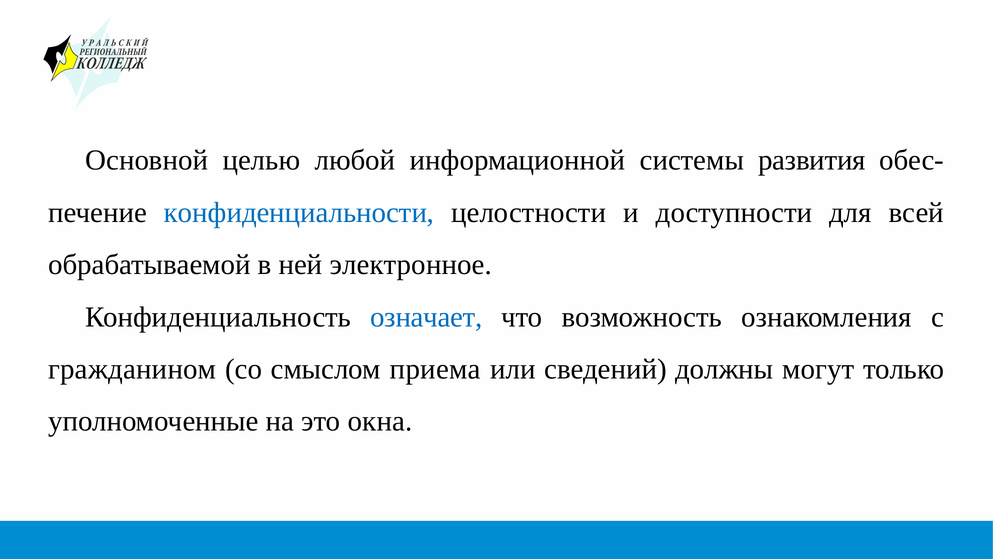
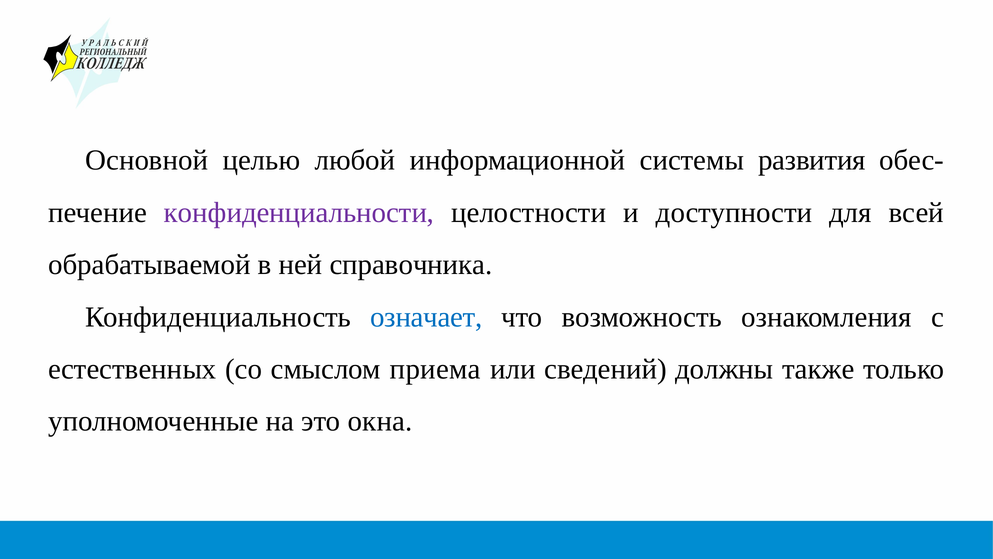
конфиденциальности colour: blue -> purple
электронное: электронное -> справочника
гражданином: гражданином -> естественных
могут: могут -> также
